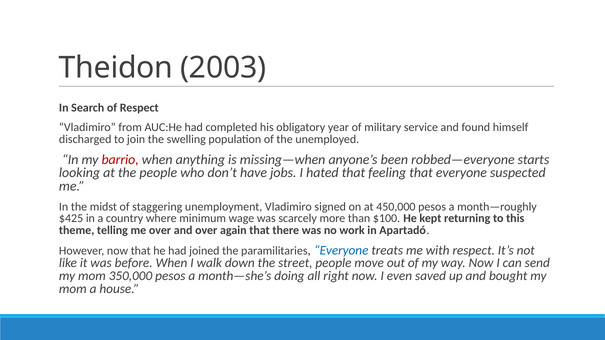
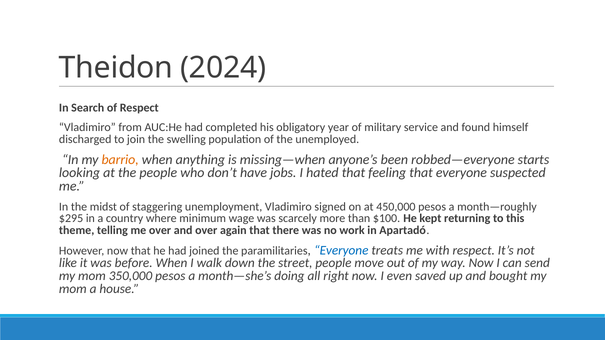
2003: 2003 -> 2024
barrio colour: red -> orange
$425: $425 -> $295
